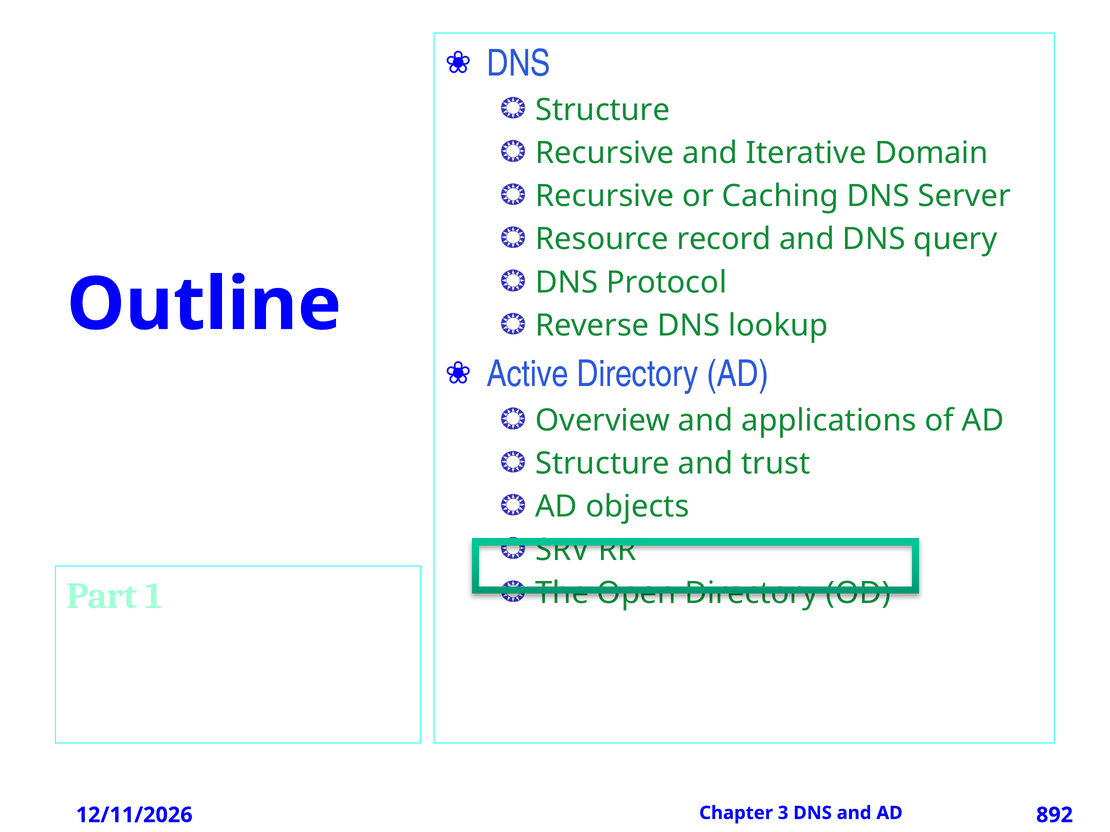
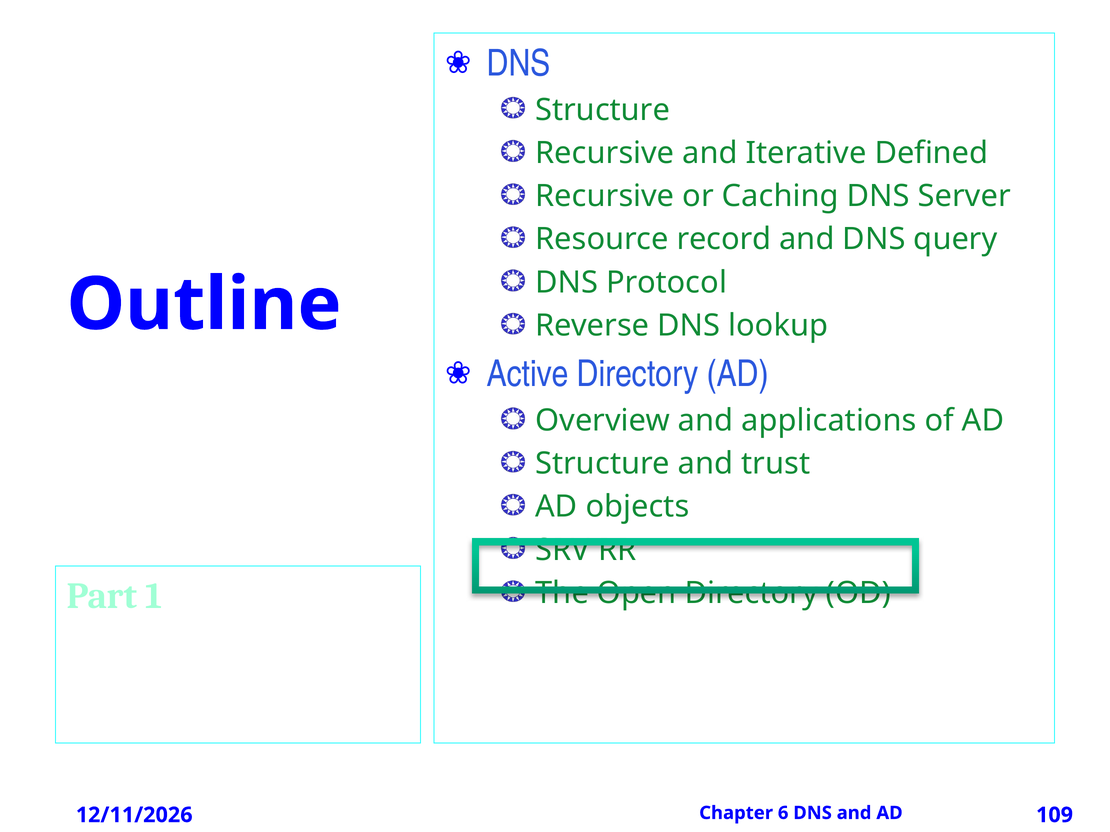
Domain: Domain -> Defined
3: 3 -> 6
892: 892 -> 109
